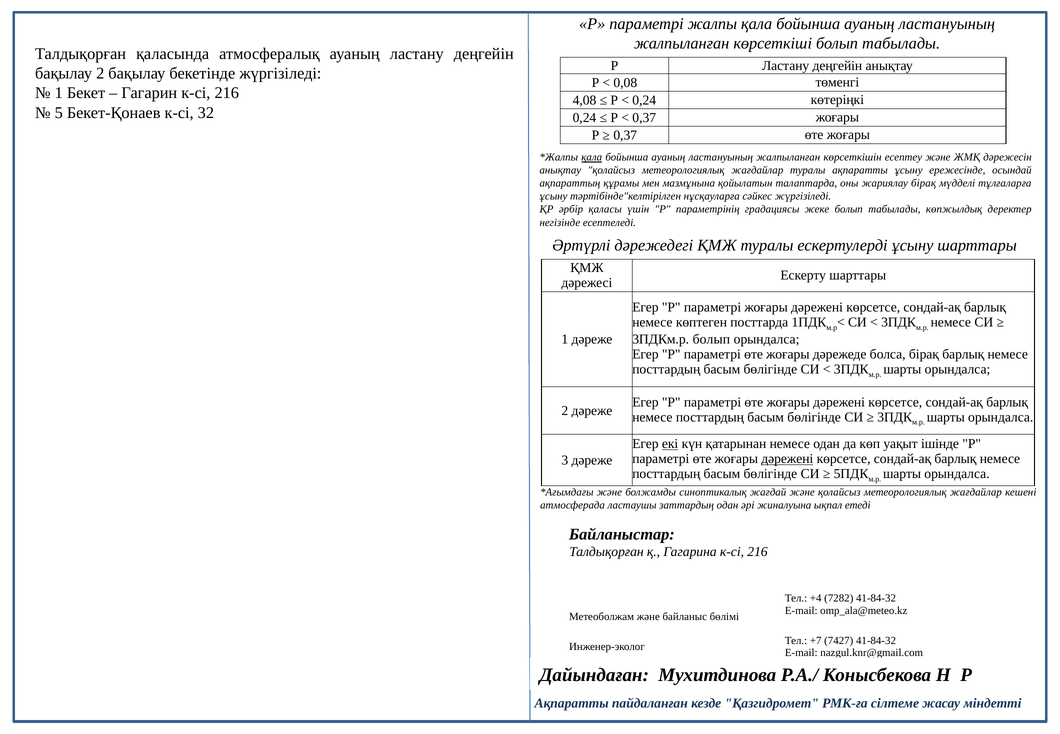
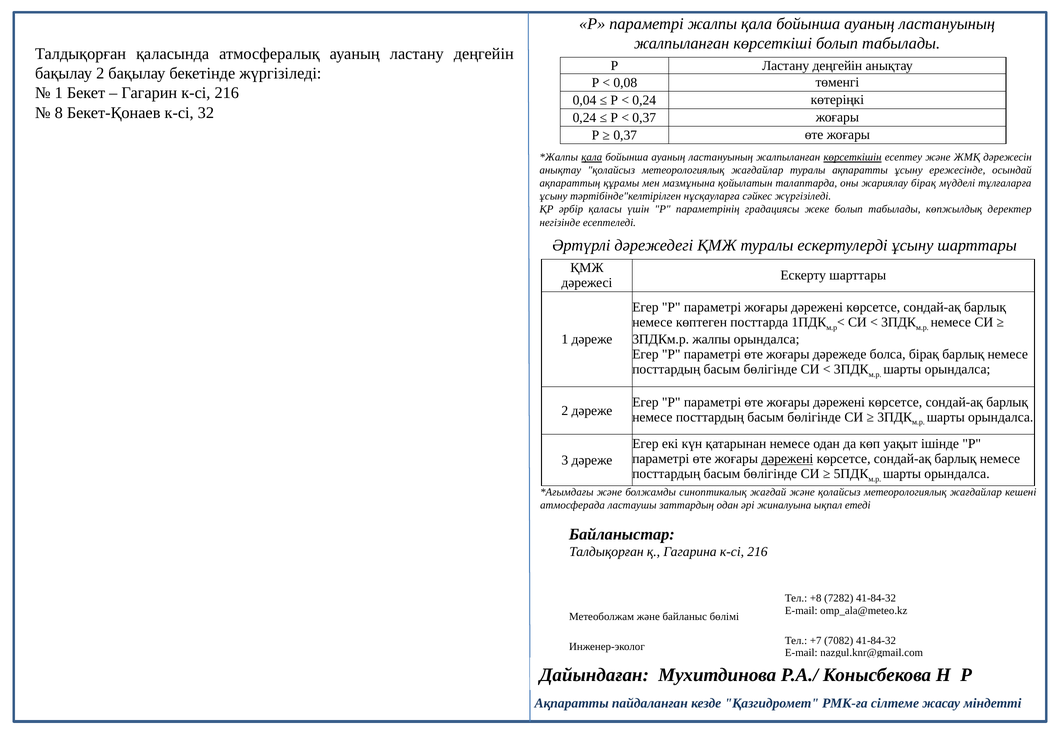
4,08: 4,08 -> 0,04
5: 5 -> 8
көрсеткішін underline: none -> present
3ПДКм.р болып: болып -> жалпы
екі underline: present -> none
+4: +4 -> +8
7427: 7427 -> 7082
